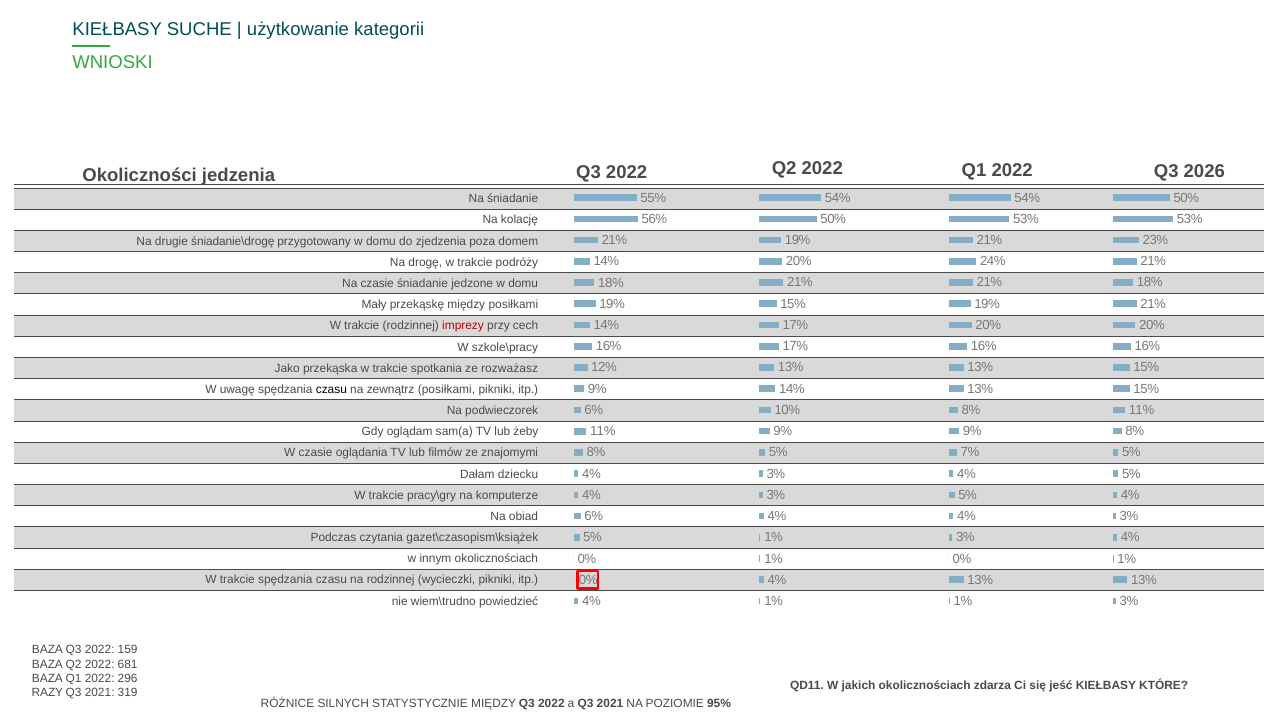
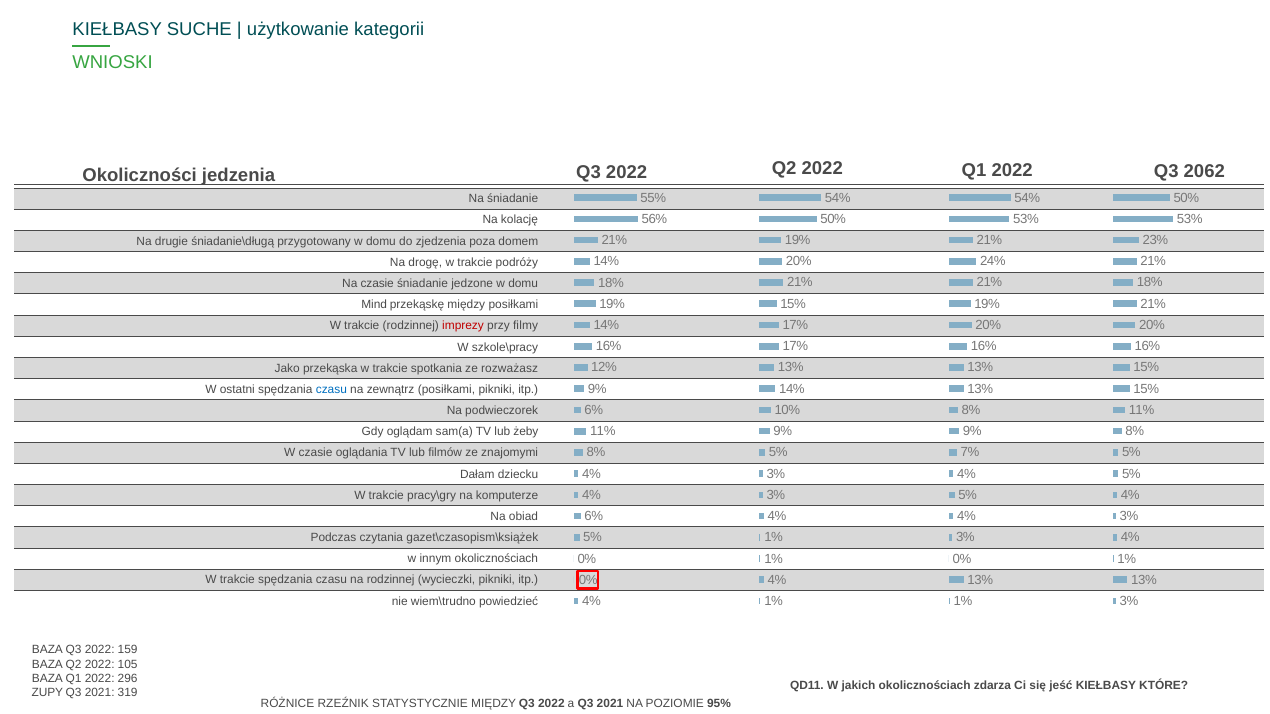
2026: 2026 -> 2062
śniadanie\drogę: śniadanie\drogę -> śniadanie\długą
Mały: Mały -> Mind
cech: cech -> filmy
uwagę: uwagę -> ostatni
czasu at (331, 390) colour: black -> blue
681: 681 -> 105
RAZY: RAZY -> ZUPY
SILNYCH: SILNYCH -> RZEŹNIK
